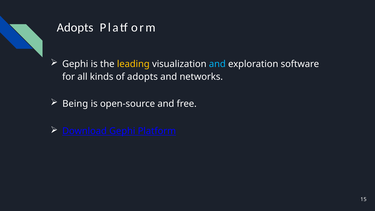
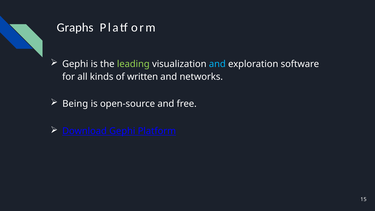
Adopts at (75, 28): Adopts -> Graphs
leading colour: yellow -> light green
of adopts: adopts -> written
